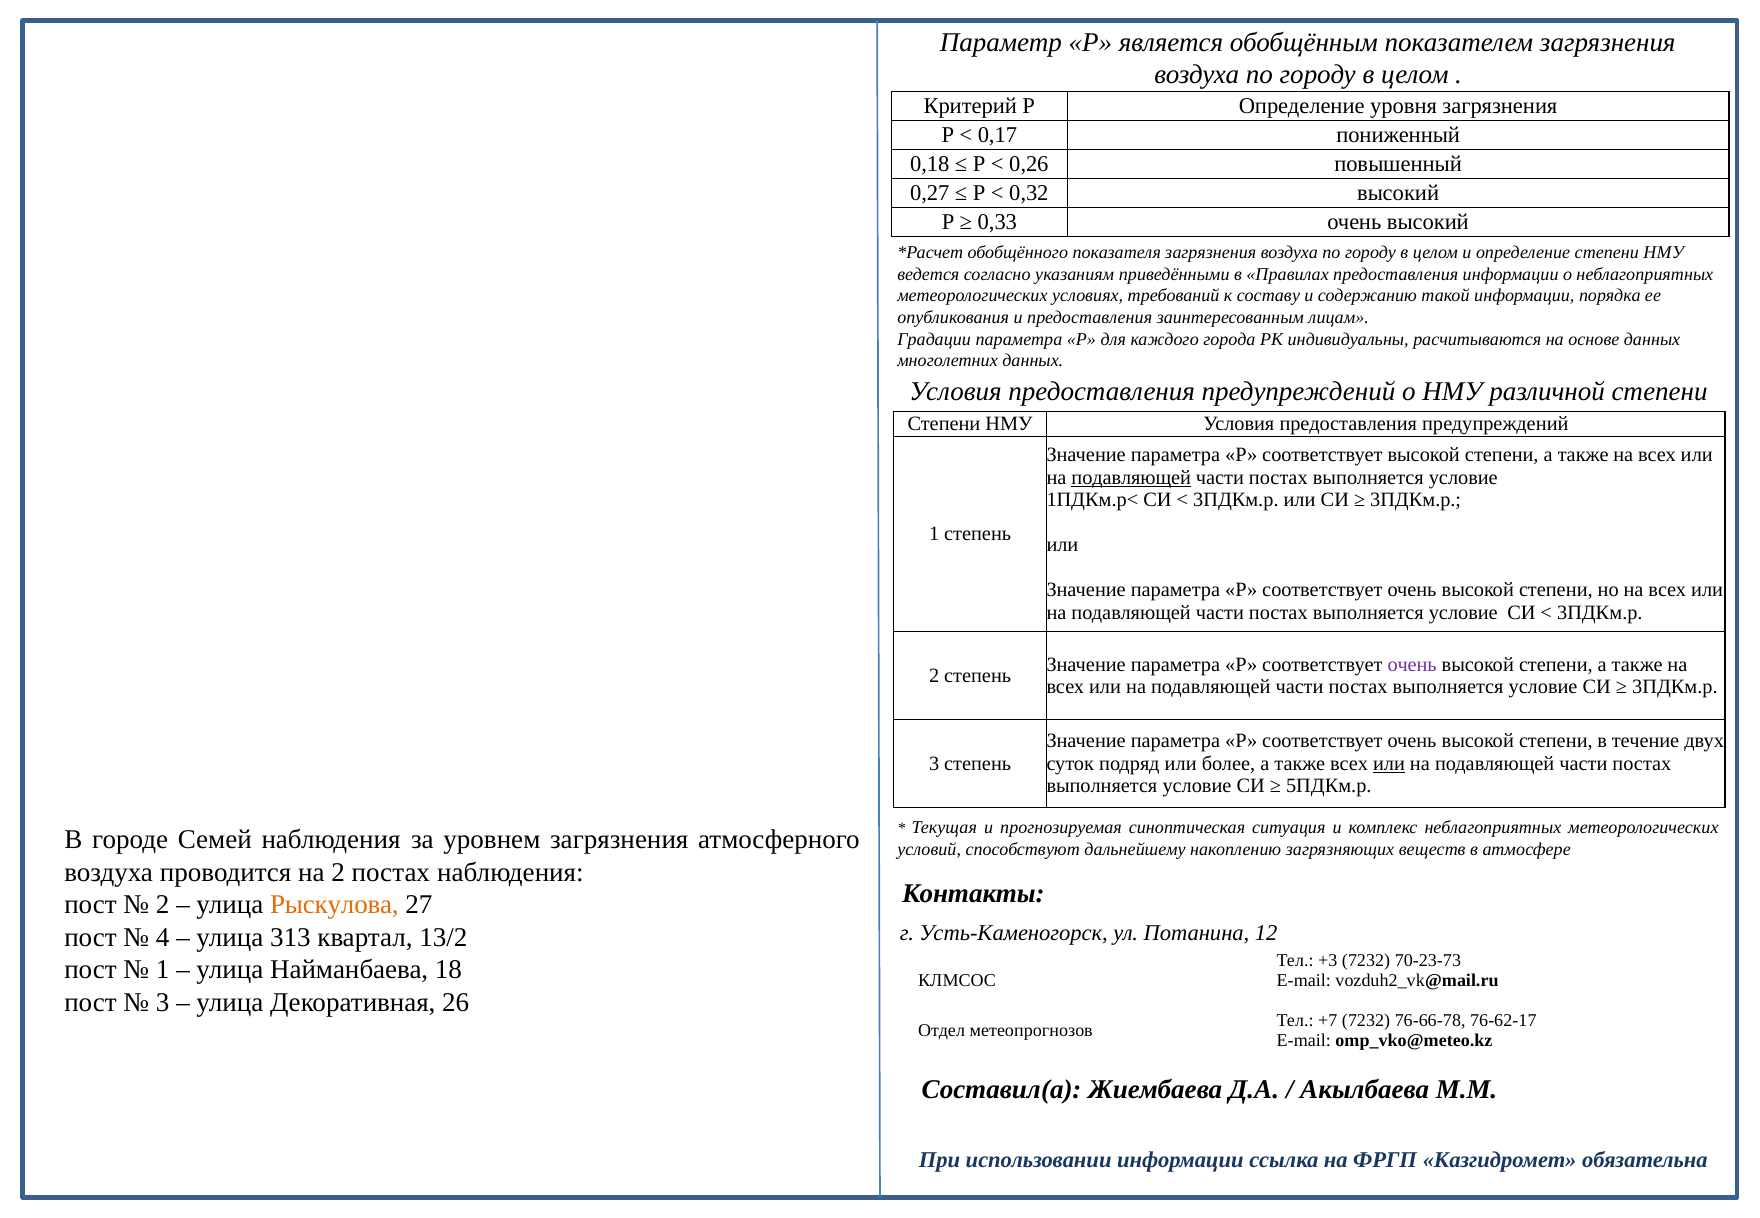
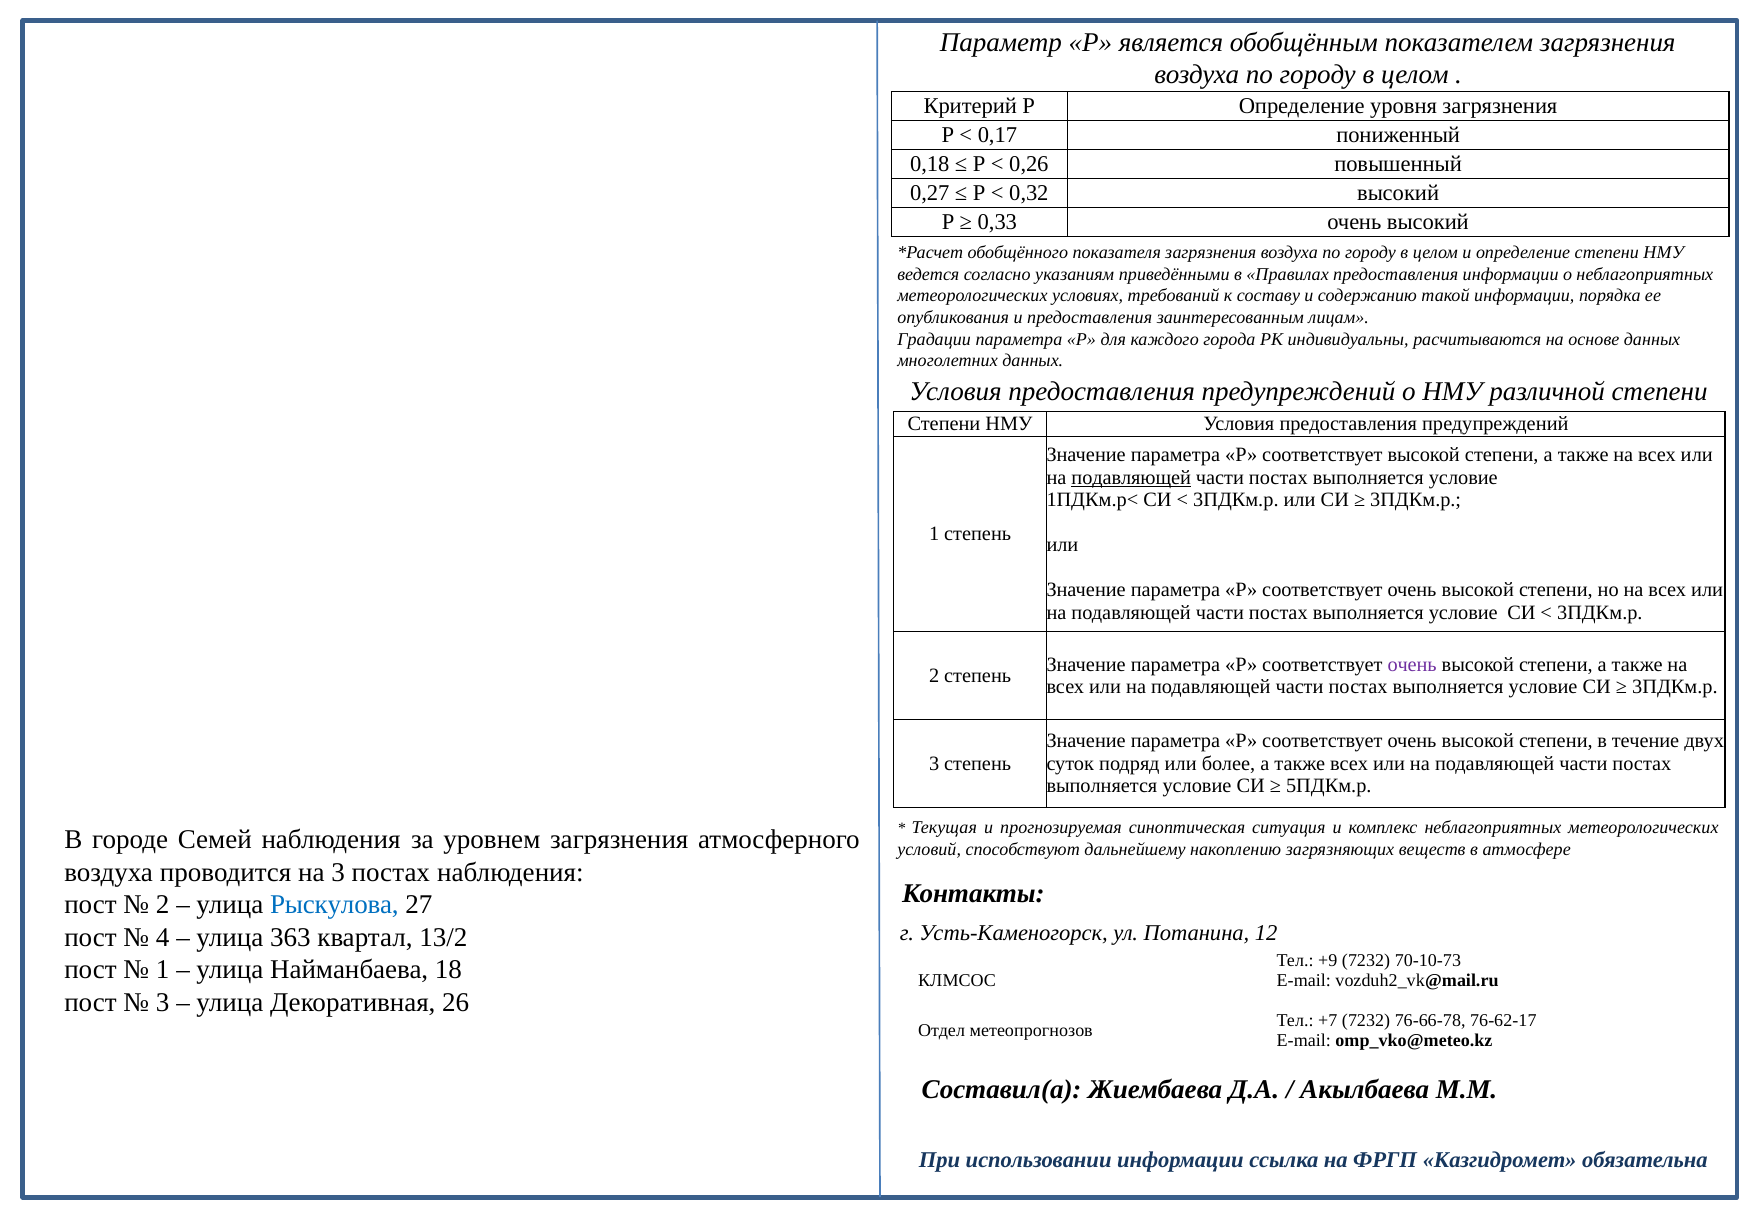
или at (1389, 764) underline: present -> none
на 2: 2 -> 3
Рыскулова colour: orange -> blue
313: 313 -> 363
+3: +3 -> +9
70-23-73: 70-23-73 -> 70-10-73
